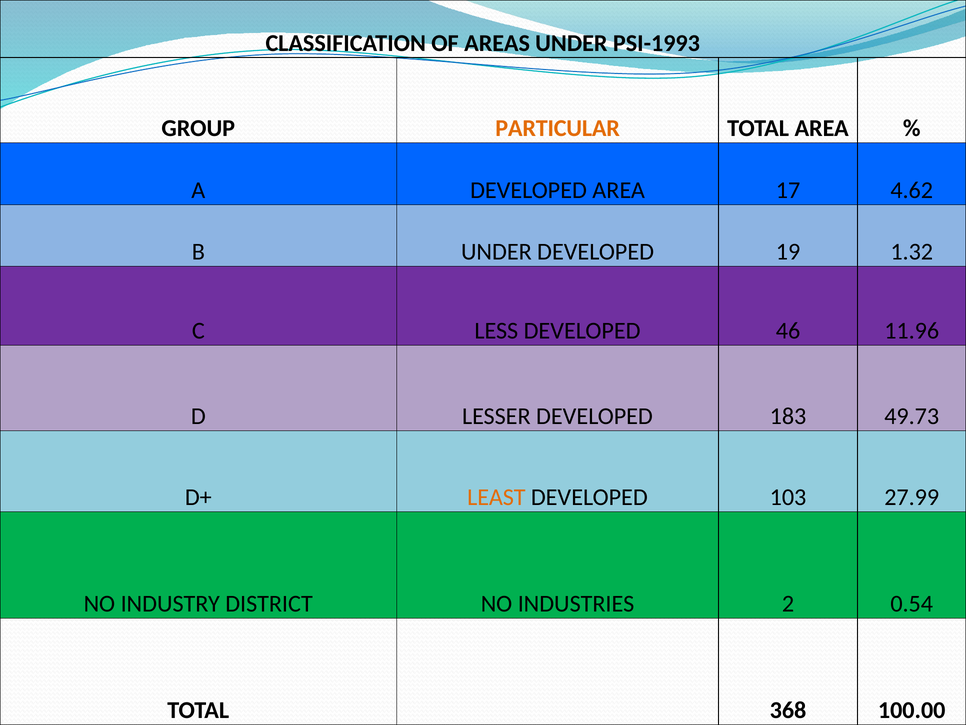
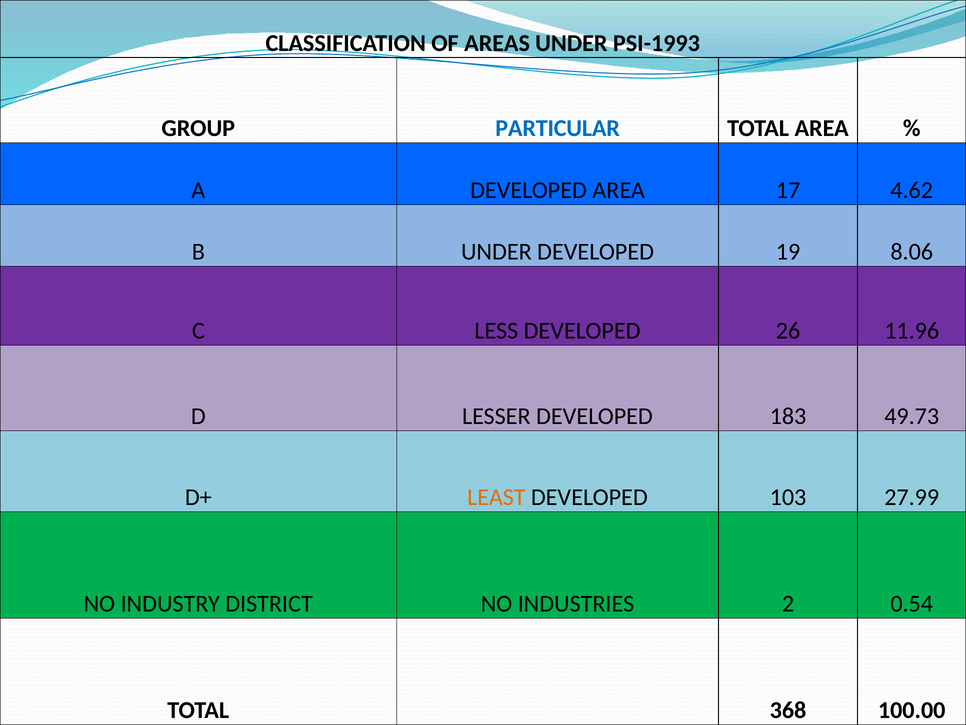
PARTICULAR colour: orange -> blue
1.32: 1.32 -> 8.06
46: 46 -> 26
